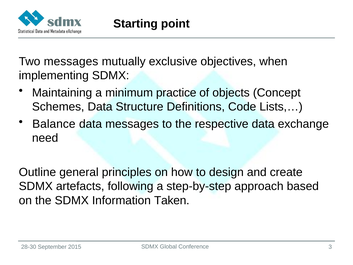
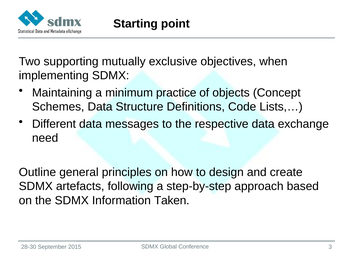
Two messages: messages -> supporting
Balance: Balance -> Different
